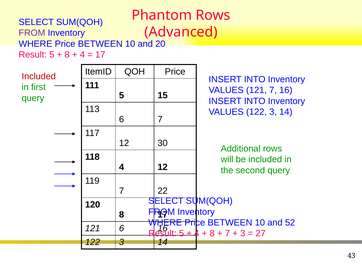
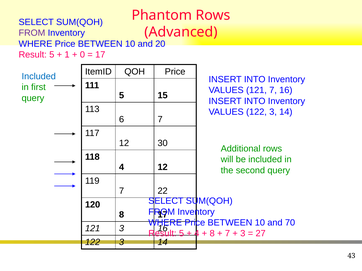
8 at (67, 55): 8 -> 1
4 at (82, 55): 4 -> 0
Included at (39, 77) colour: red -> blue
52: 52 -> 70
121 6: 6 -> 3
